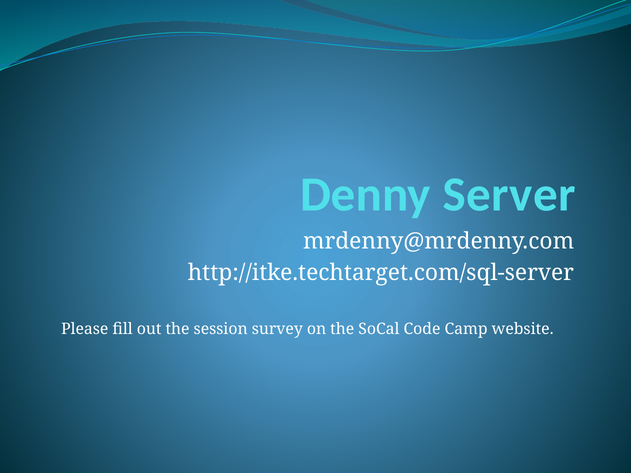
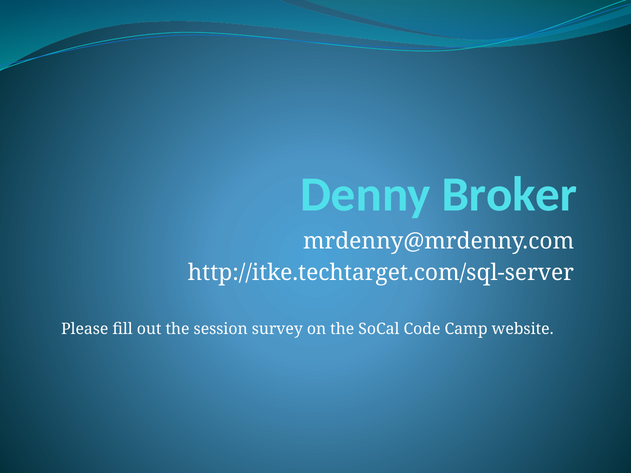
Server: Server -> Broker
